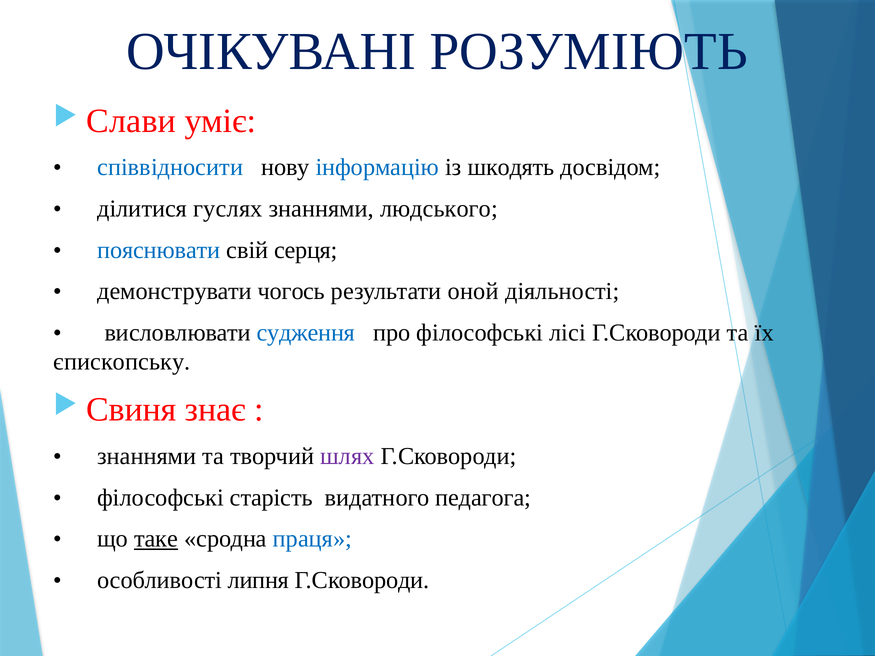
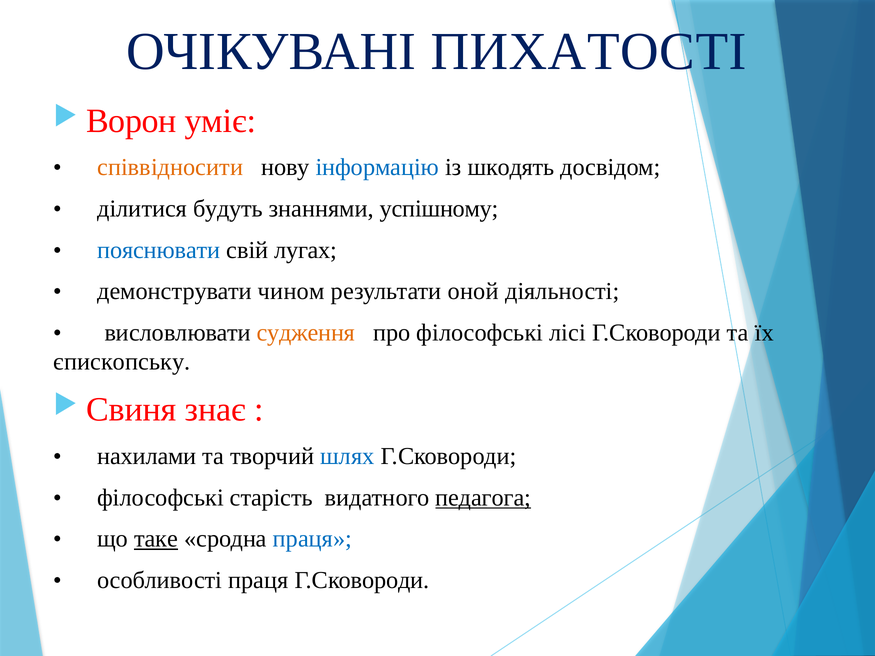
РОЗУМІЮТЬ: РОЗУМІЮТЬ -> ПИХАТОСТІ
Слави: Слави -> Ворон
співвідносити colour: blue -> orange
гуслях: гуслях -> будуть
людського: людського -> успішному
серця: серця -> лугах
чогось: чогось -> чином
судження colour: blue -> orange
знаннями at (147, 456): знаннями -> нахилами
шлях colour: purple -> blue
педагога underline: none -> present
особливості липня: липня -> праця
